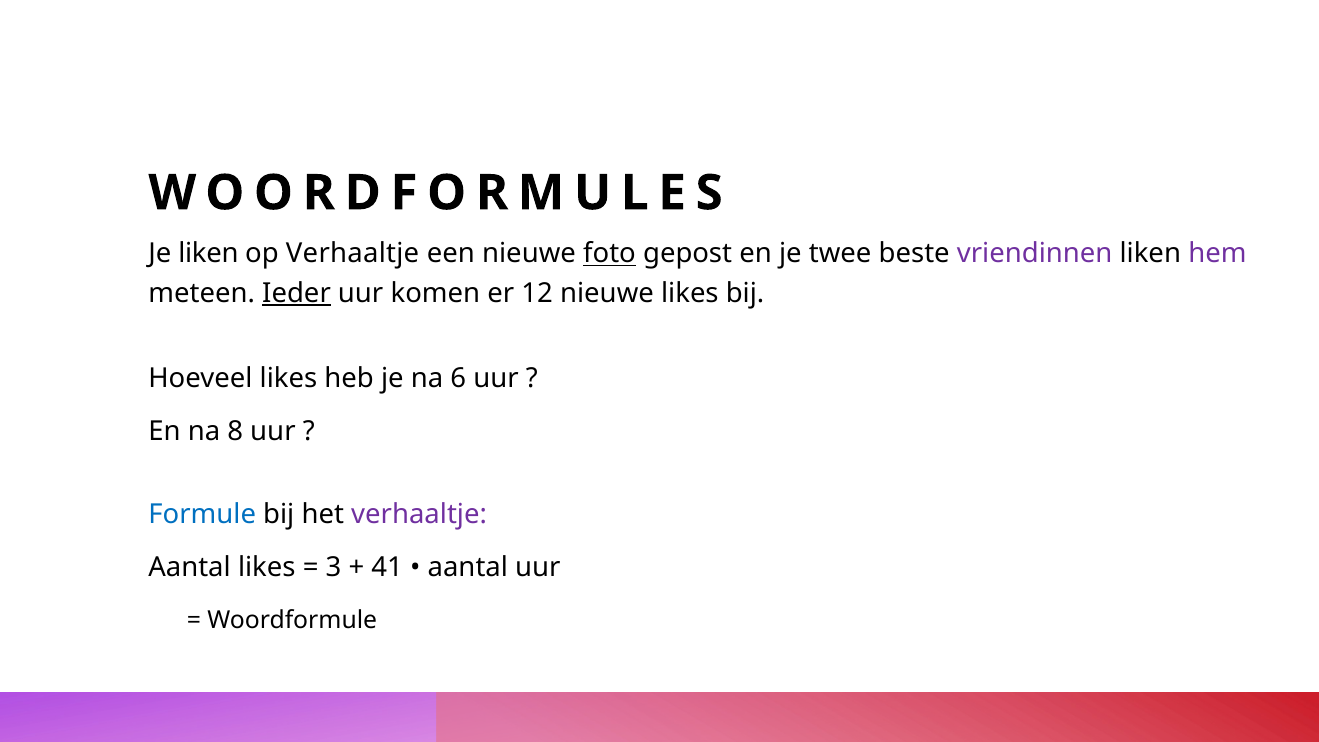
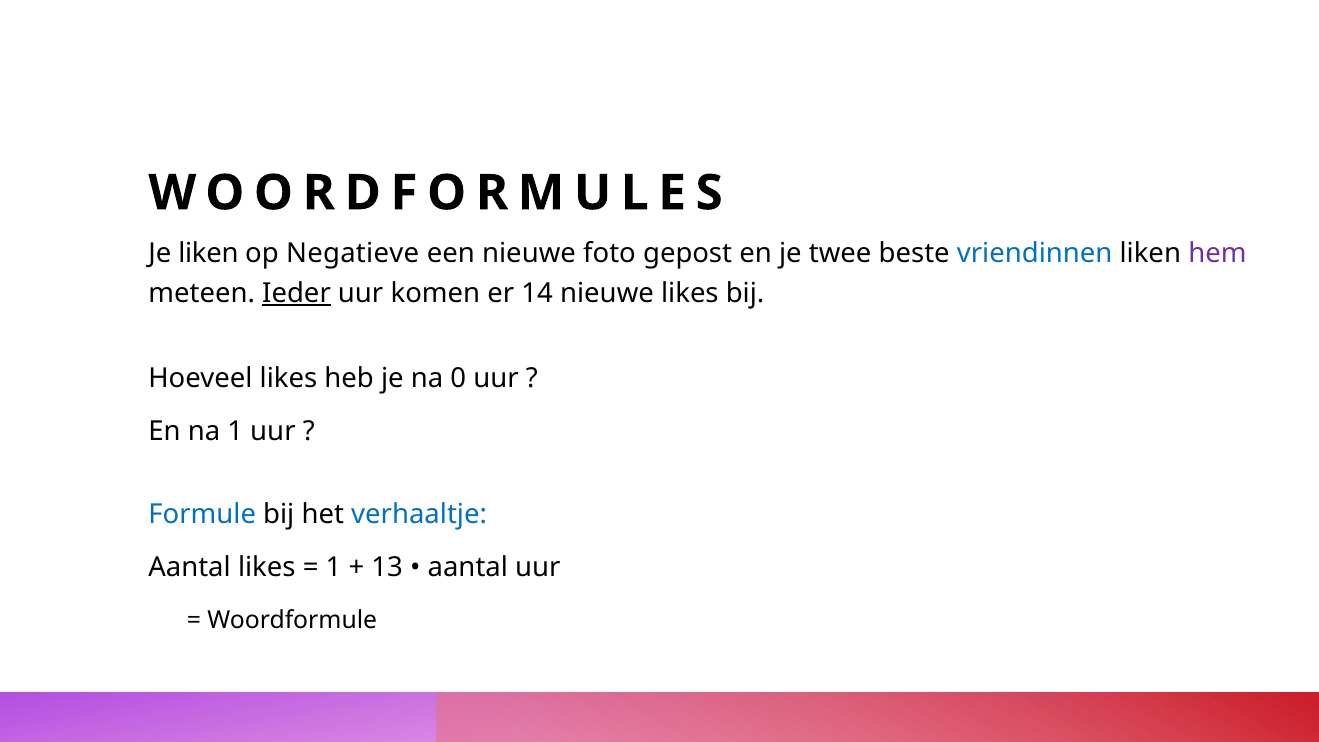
op Verhaaltje: Verhaaltje -> Negatieve
foto underline: present -> none
vriendinnen colour: purple -> blue
12: 12 -> 14
6: 6 -> 0
na 8: 8 -> 1
verhaaltje at (419, 514) colour: purple -> blue
3 at (333, 568): 3 -> 1
41: 41 -> 13
